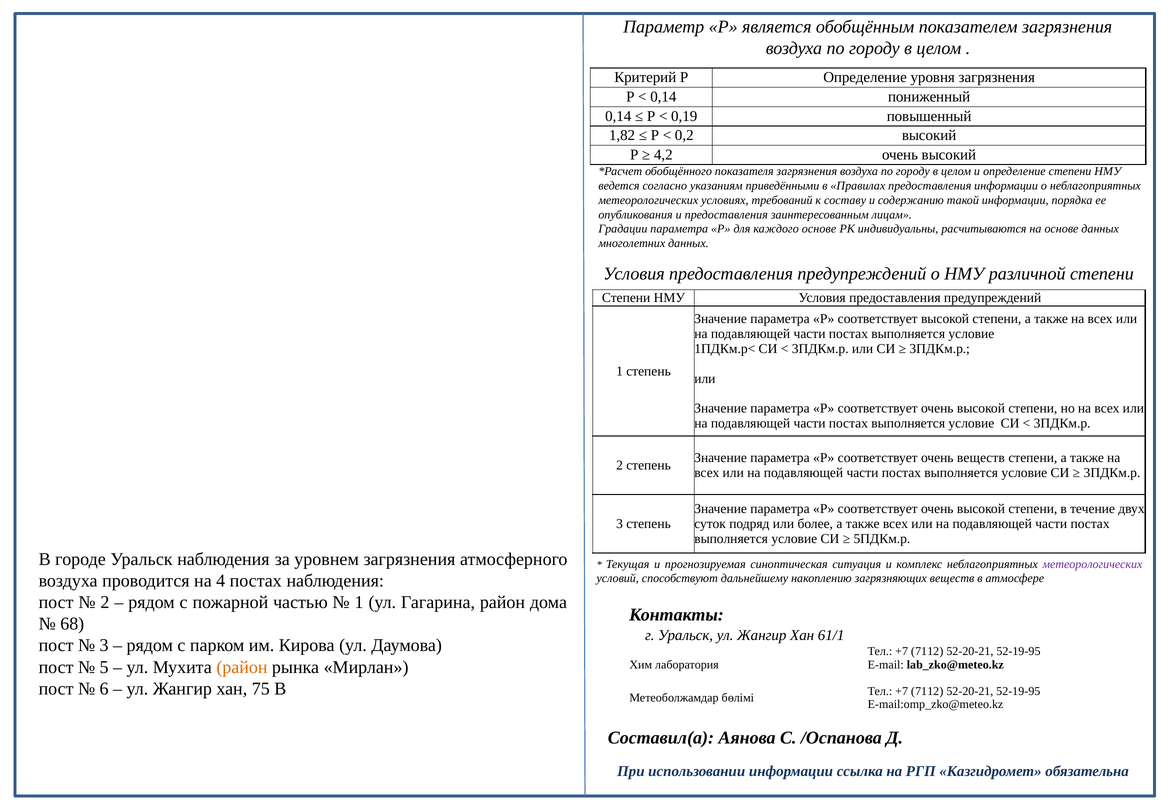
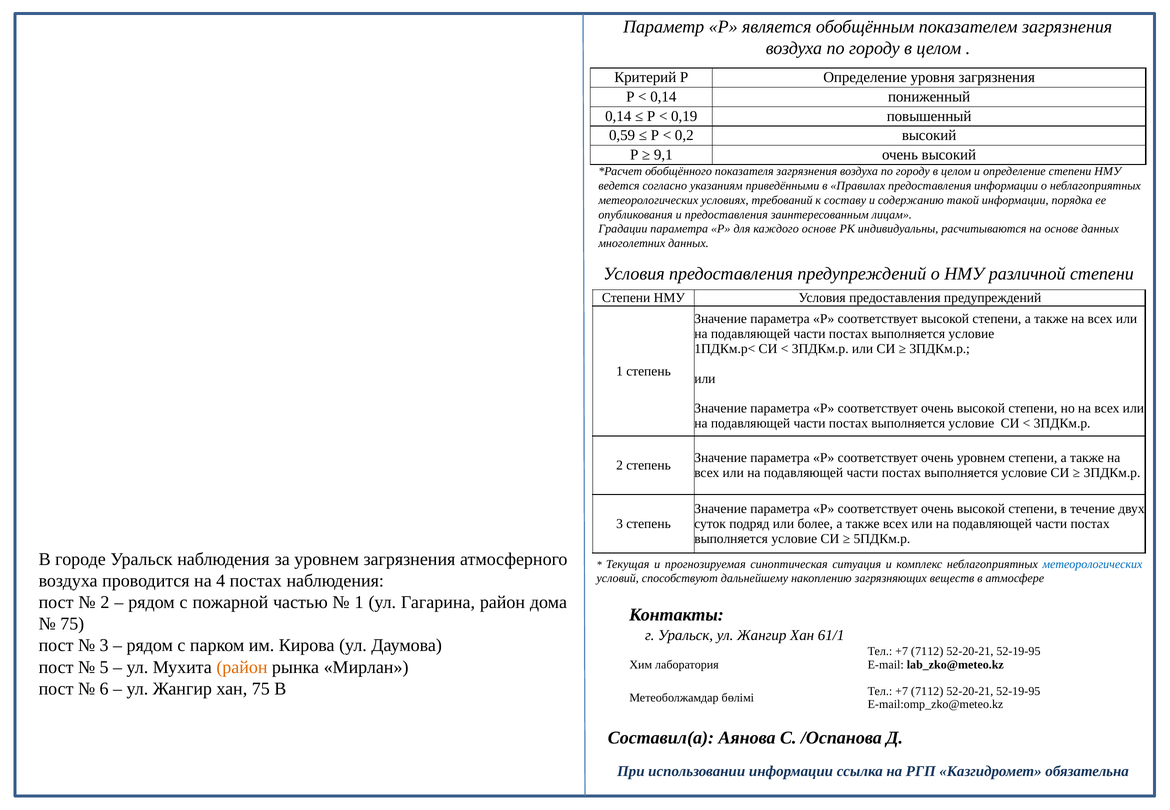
1,82: 1,82 -> 0,59
4,2: 4,2 -> 9,1
очень веществ: веществ -> уровнем
метеорологических at (1092, 564) colour: purple -> blue
68 at (72, 624): 68 -> 75
